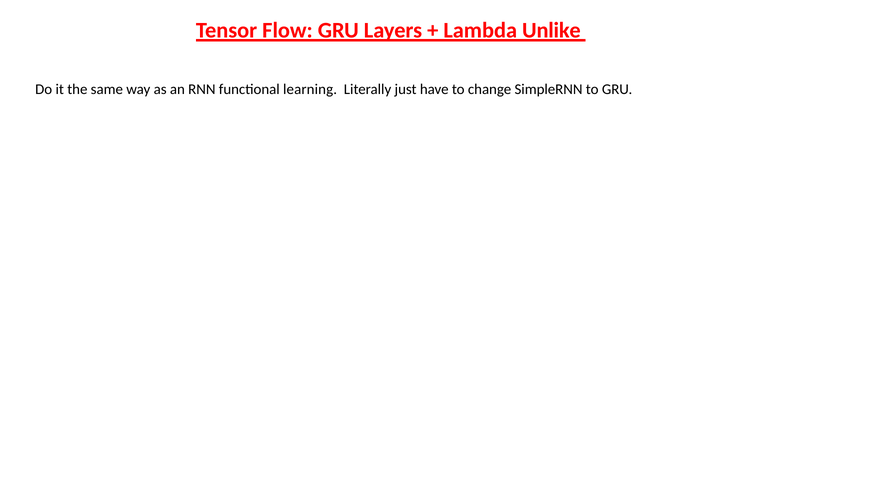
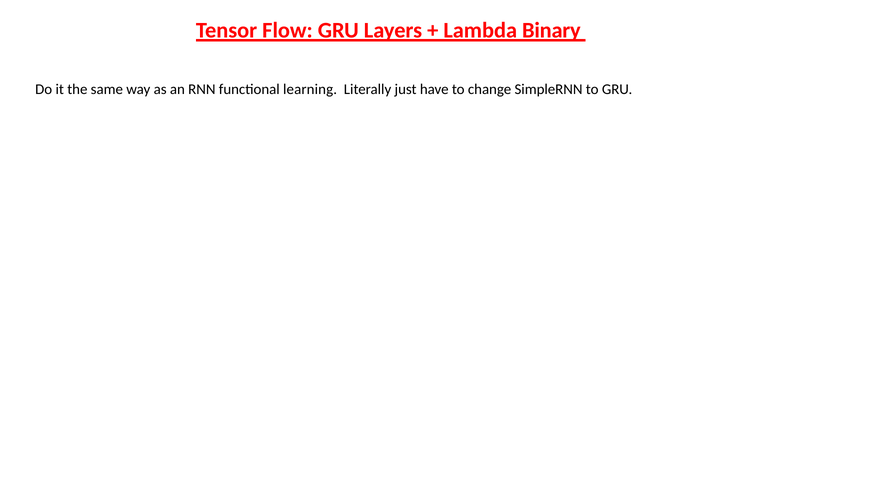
Unlike: Unlike -> Binary
